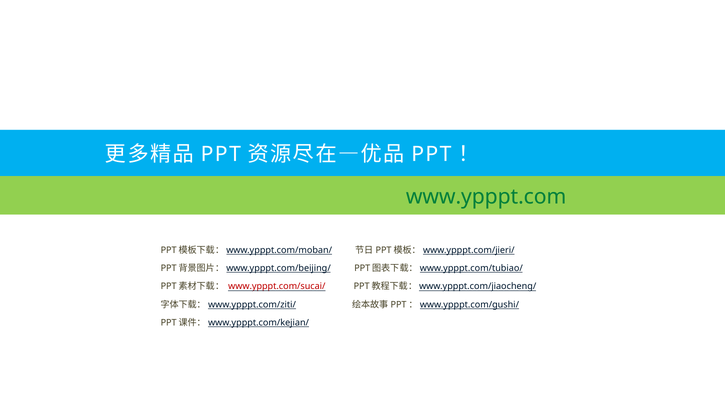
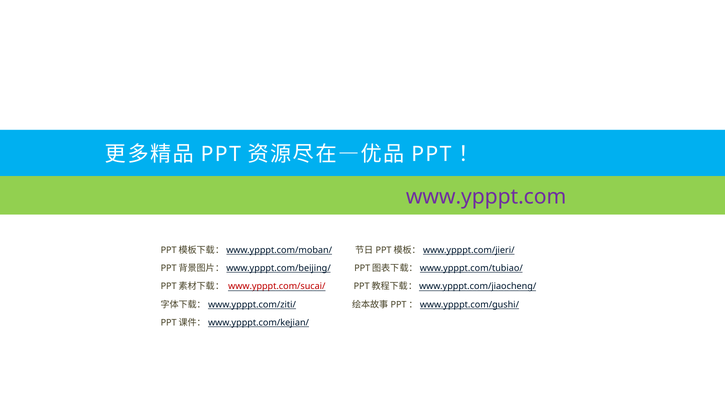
www.ypppt.com colour: green -> purple
